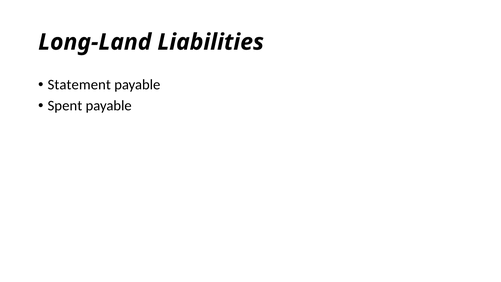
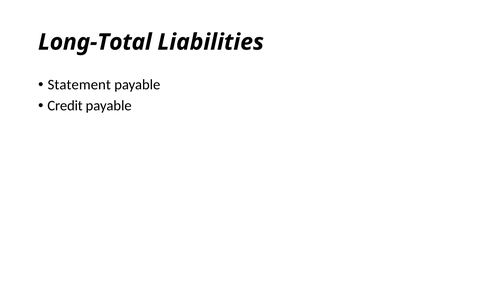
Long-Land: Long-Land -> Long-Total
Spent: Spent -> Credit
